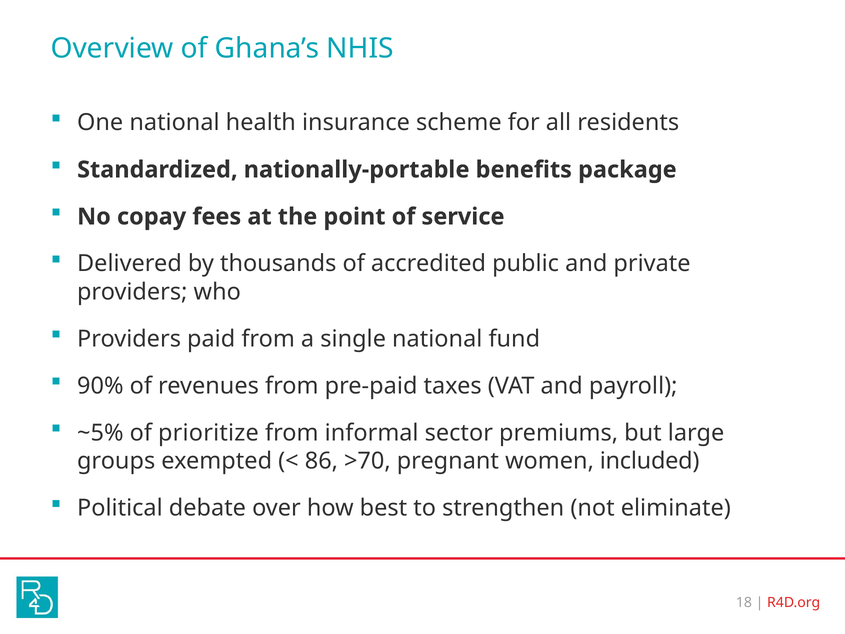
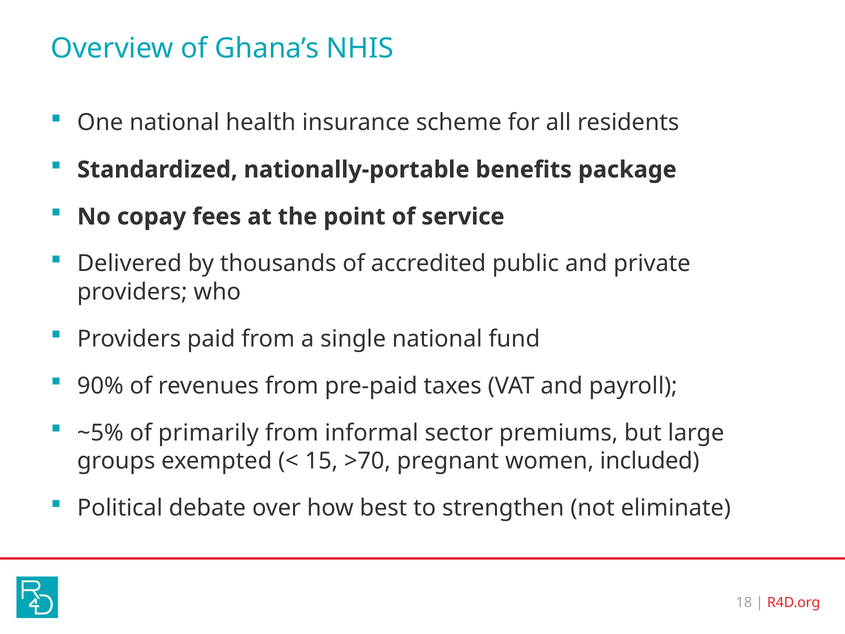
prioritize: prioritize -> primarily
86: 86 -> 15
